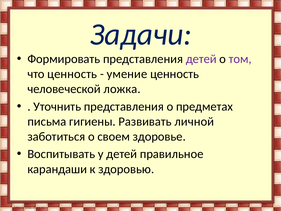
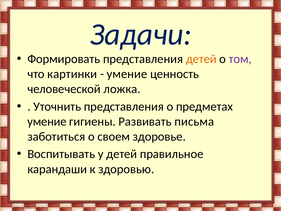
детей at (201, 59) colour: purple -> orange
что ценность: ценность -> картинки
письма at (47, 121): письма -> умение
личной: личной -> письма
